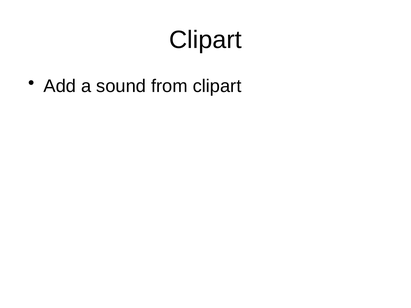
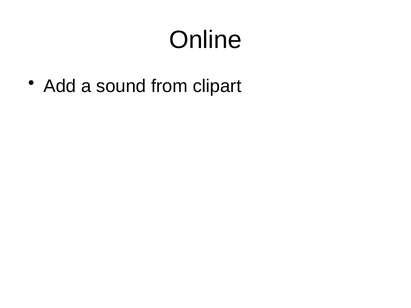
Clipart at (205, 40): Clipart -> Online
